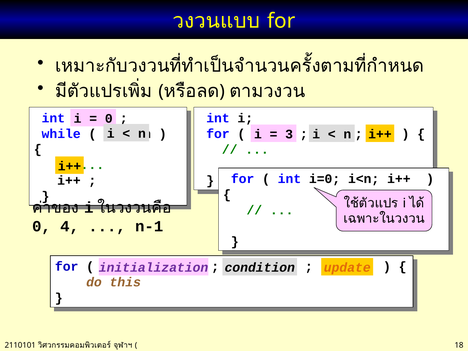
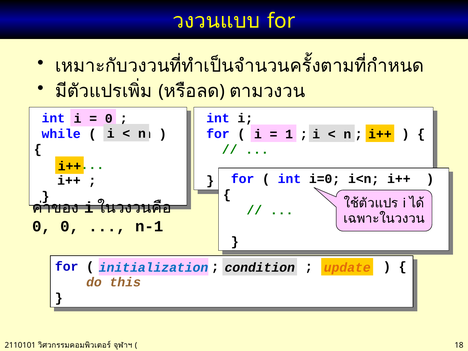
3: 3 -> 1
0 4: 4 -> 0
initialization colour: purple -> blue
